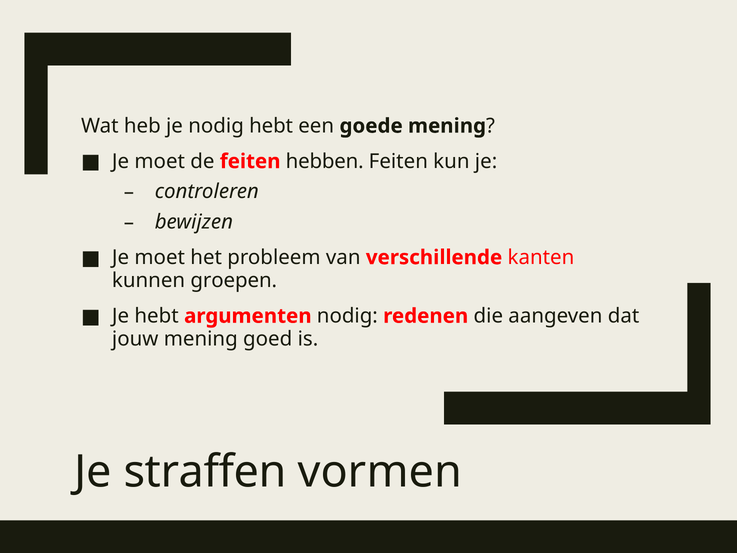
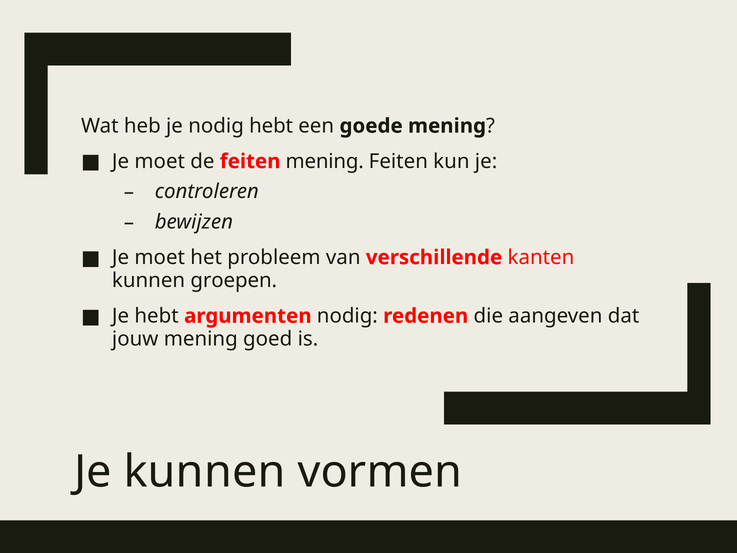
feiten hebben: hebben -> mening
Je straffen: straffen -> kunnen
